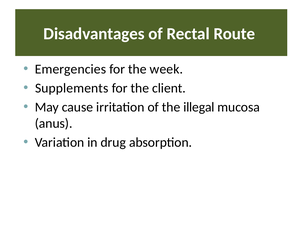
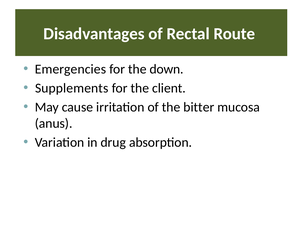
week: week -> down
illegal: illegal -> bitter
